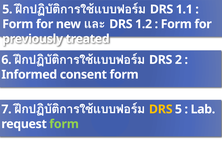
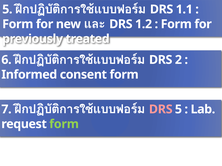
DRS at (161, 110) colour: yellow -> pink
